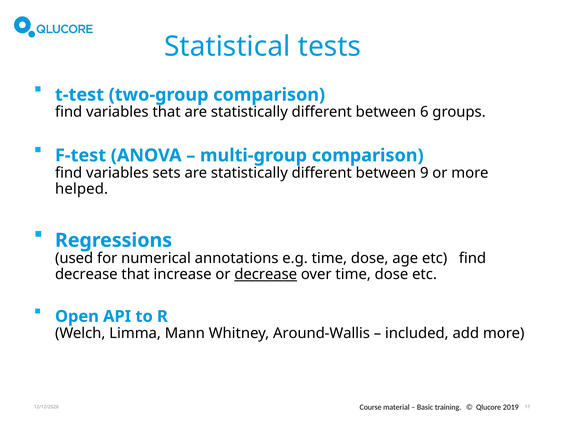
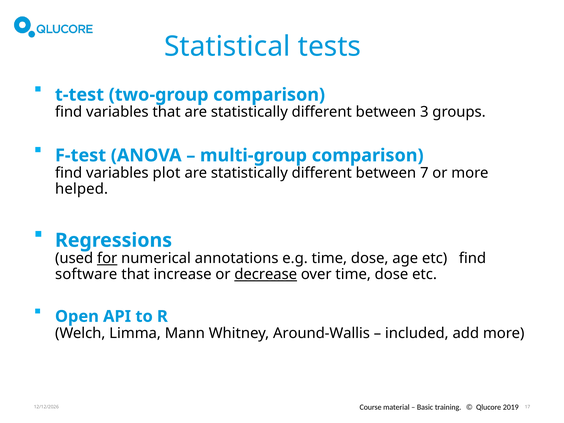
6: 6 -> 3
sets: sets -> plot
9: 9 -> 7
for underline: none -> present
decrease at (86, 274): decrease -> software
